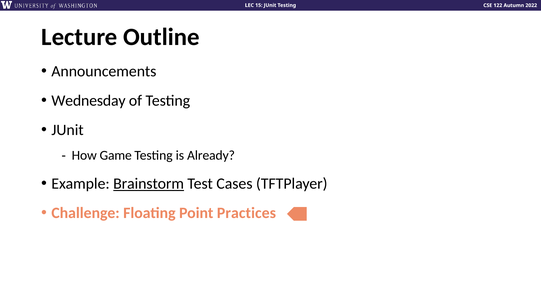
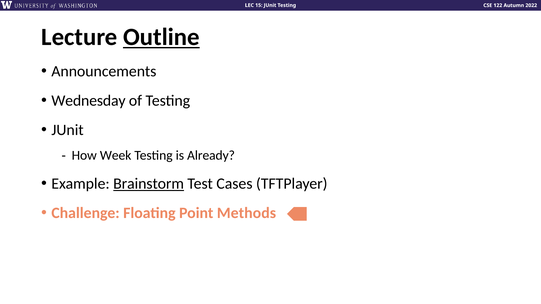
Outline underline: none -> present
Game: Game -> Week
Practices: Practices -> Methods
